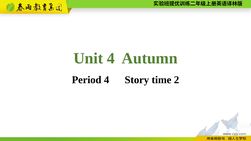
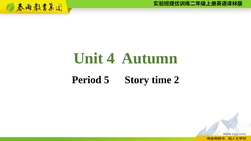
Period 4: 4 -> 5
